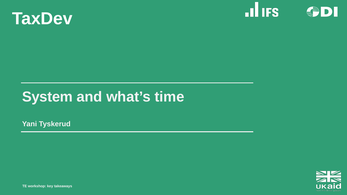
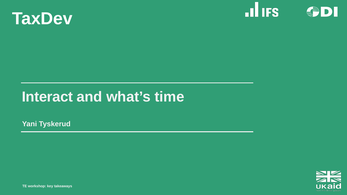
System: System -> Interact
